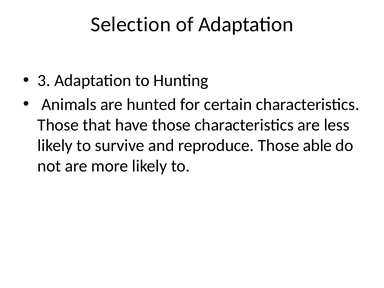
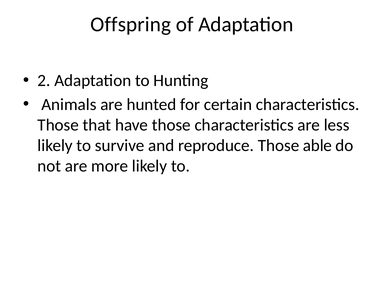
Selection: Selection -> Offspring
3: 3 -> 2
